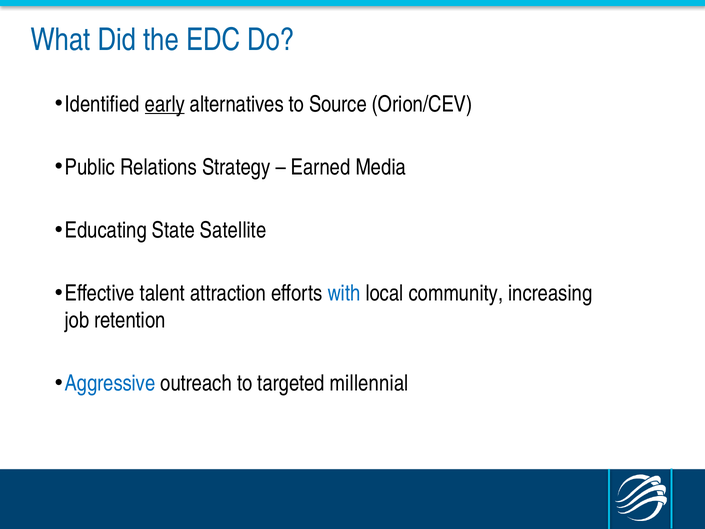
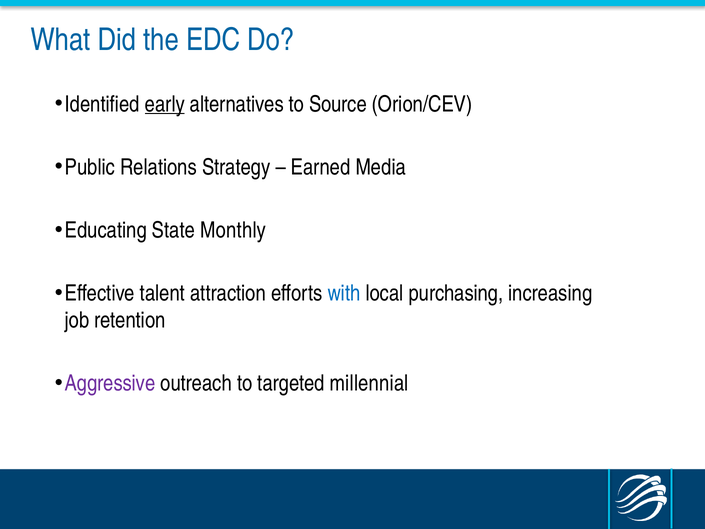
Satellite: Satellite -> Monthly
community: community -> purchasing
Aggressive colour: blue -> purple
